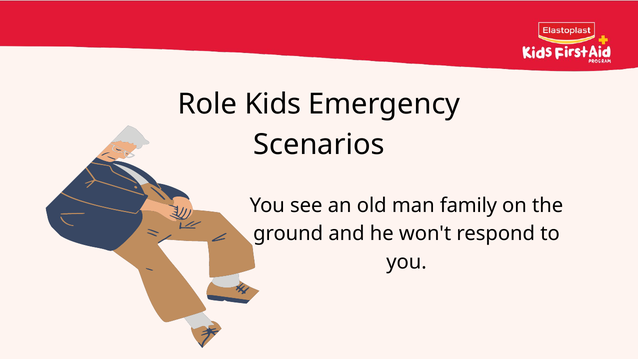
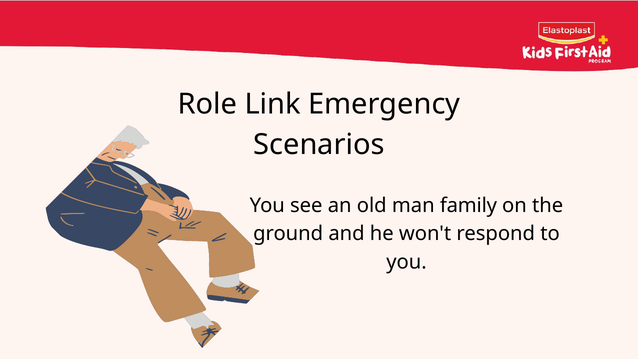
Kids: Kids -> Link
